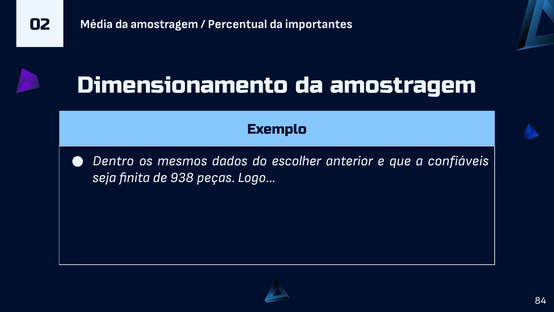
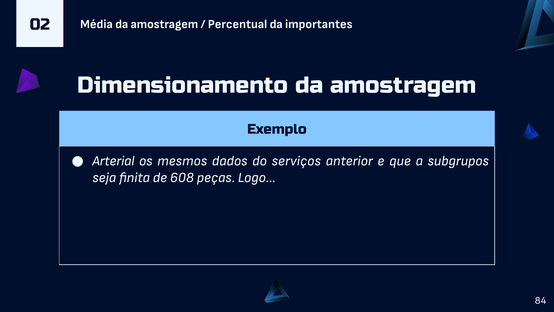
Dentro: Dentro -> Arterial
escolher: escolher -> serviços
confiáveis: confiáveis -> subgrupos
938: 938 -> 608
